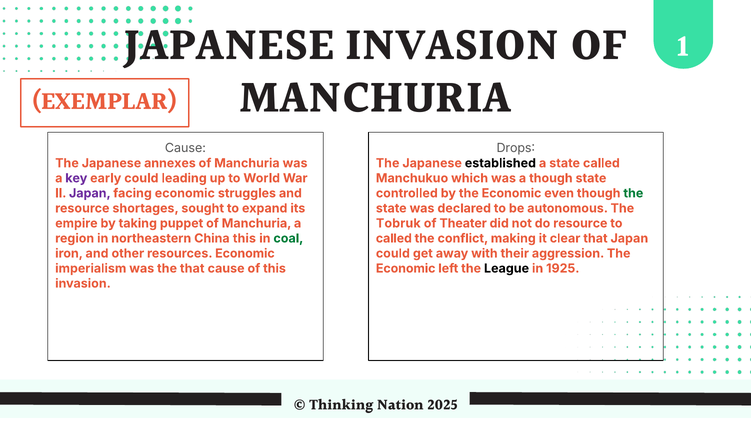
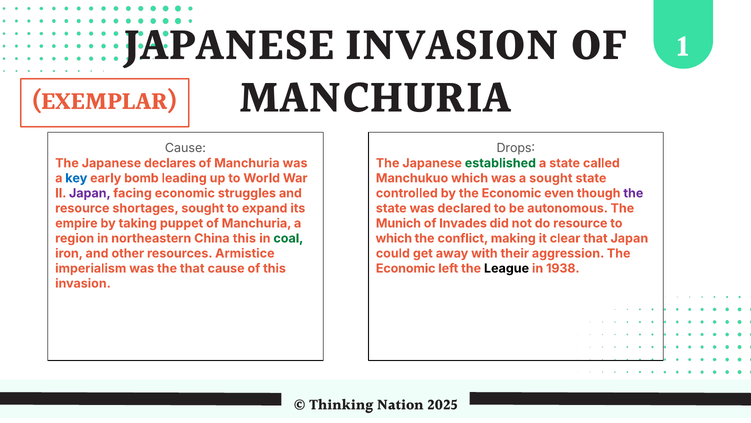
annexes: annexes -> declares
established colour: black -> green
key colour: purple -> blue
early could: could -> bomb
a though: though -> sought
the at (633, 193) colour: green -> purple
Tobruk: Tobruk -> Munich
Theater: Theater -> Invades
called at (394, 238): called -> which
resources Economic: Economic -> Armistice
1925: 1925 -> 1938
